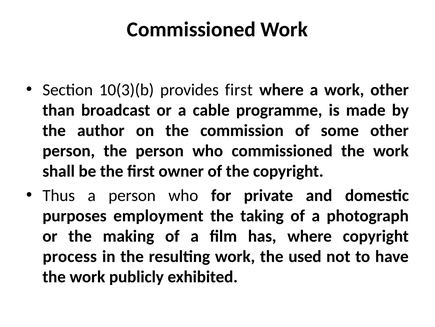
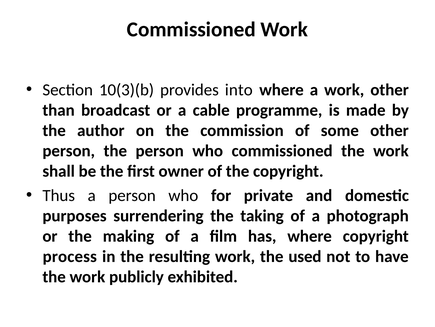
provides first: first -> into
employment: employment -> surrendering
